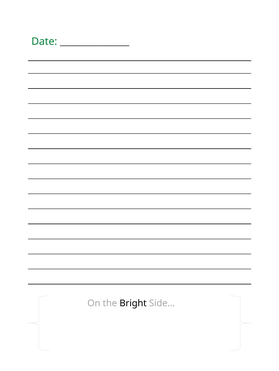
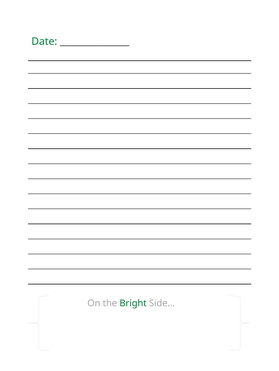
Bright colour: black -> green
